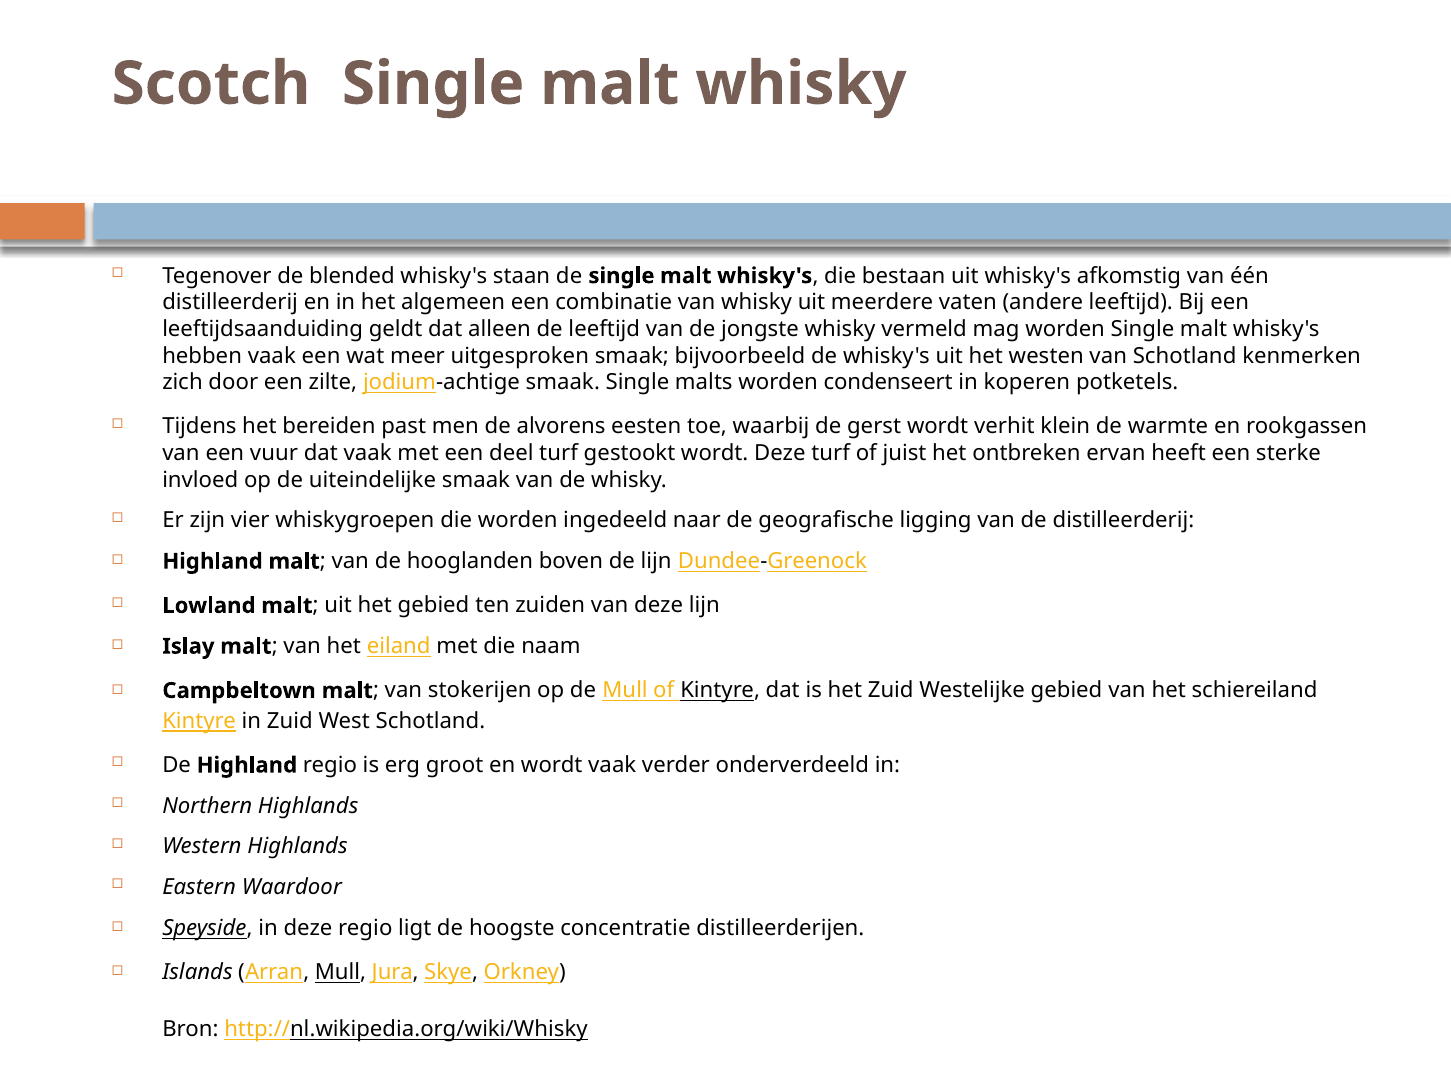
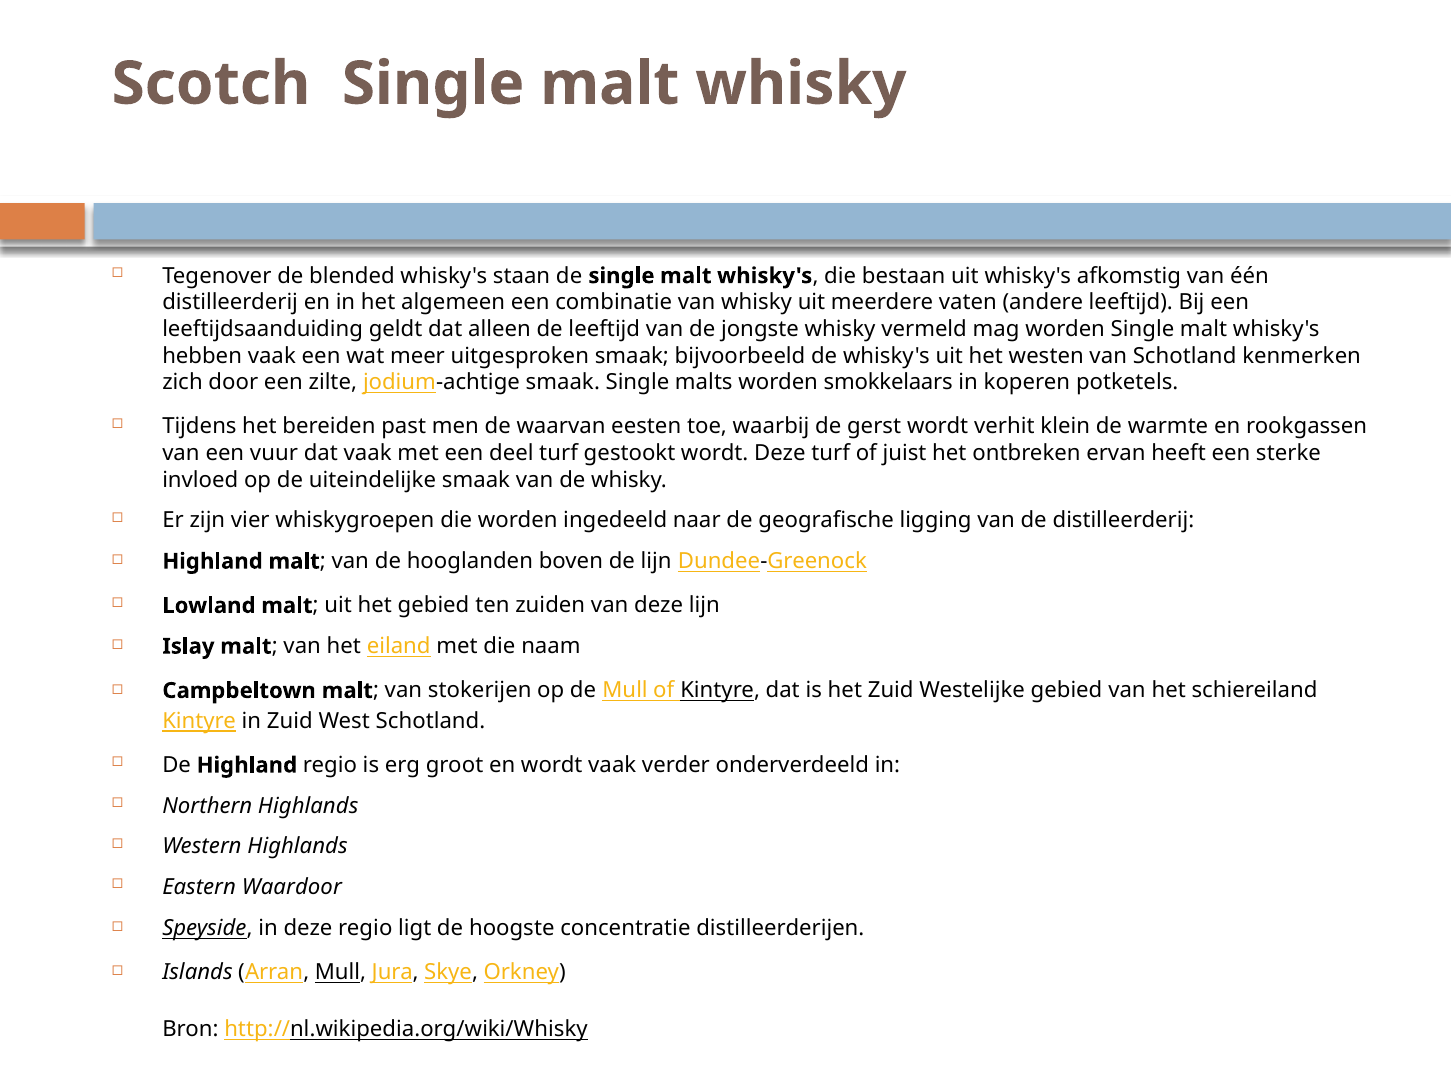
condenseert: condenseert -> smokkelaars
alvorens: alvorens -> waarvan
